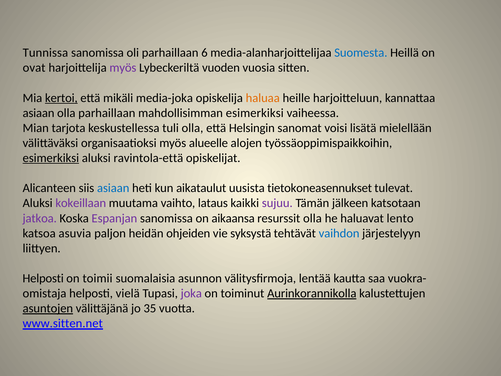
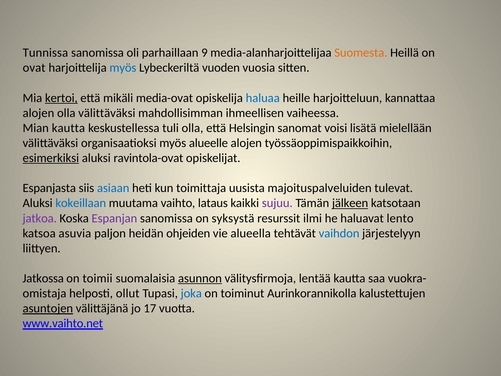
6: 6 -> 9
Suomesta colour: blue -> orange
myös at (123, 68) colour: purple -> blue
media-joka: media-joka -> media-ovat
haluaa colour: orange -> blue
asiaan at (39, 113): asiaan -> alojen
olla parhaillaan: parhaillaan -> välittäväksi
mahdollisimman esimerkiksi: esimerkiksi -> ihmeellisen
Mian tarjota: tarjota -> kautta
ravintola-että: ravintola-että -> ravintola-ovat
Alicanteen: Alicanteen -> Espanjasta
aikataulut: aikataulut -> toimittaja
tietokoneasennukset: tietokoneasennukset -> majoituspalveluiden
kokeillaan colour: purple -> blue
jälkeen underline: none -> present
aikaansa: aikaansa -> syksystä
resurssit olla: olla -> ilmi
syksystä: syksystä -> alueella
Helposti at (43, 278): Helposti -> Jatkossa
asunnon underline: none -> present
vielä: vielä -> ollut
joka colour: purple -> blue
Aurinkorannikolla underline: present -> none
35: 35 -> 17
www.sitten.net: www.sitten.net -> www.vaihto.net
